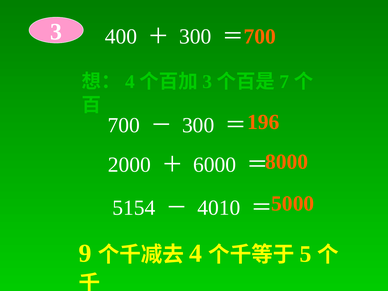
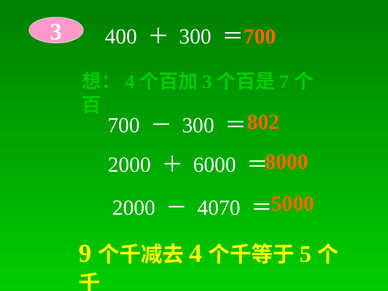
196: 196 -> 802
5154 at (134, 208): 5154 -> 2000
4010: 4010 -> 4070
